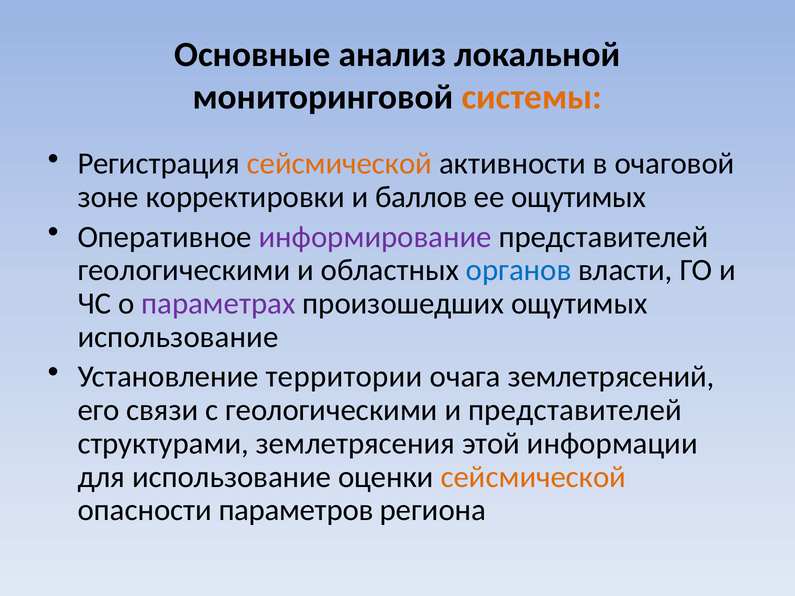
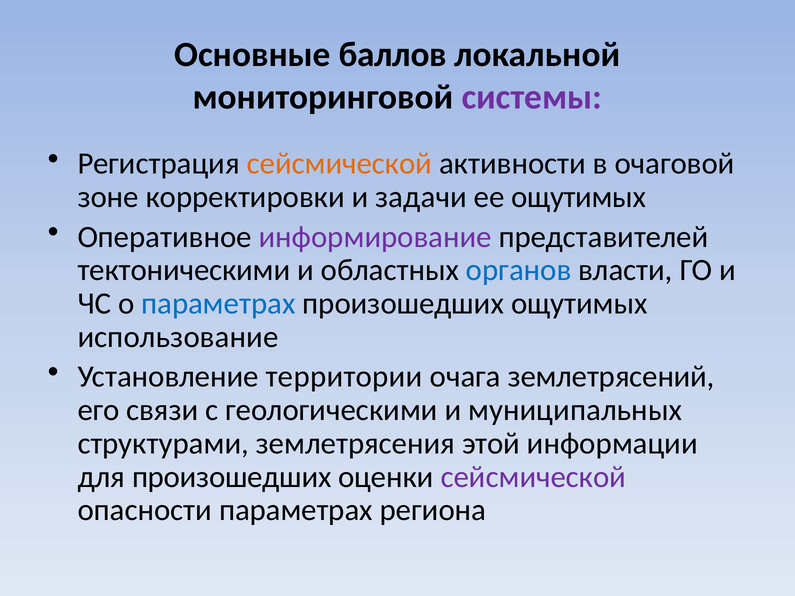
анализ: анализ -> баллов
системы colour: orange -> purple
баллов: баллов -> задачи
геологическими at (184, 270): геологическими -> тектоническими
параметрах at (218, 304) colour: purple -> blue
и представителей: представителей -> муниципальных
для использование: использование -> произошедших
сейсмической at (533, 477) colour: orange -> purple
опасности параметров: параметров -> параметрах
